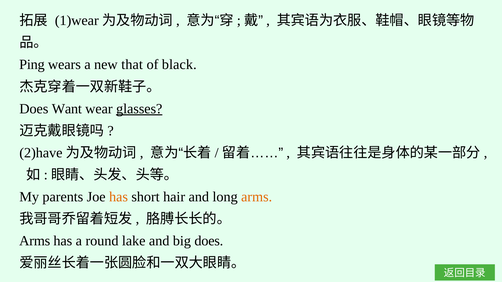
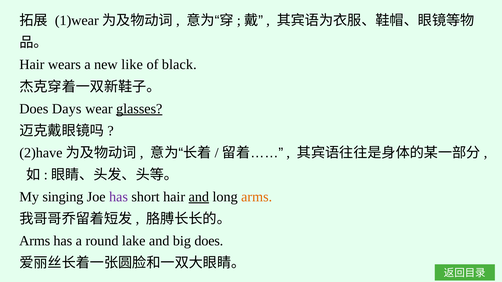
Ping at (32, 65): Ping -> Hair
that: that -> like
Want: Want -> Days
parents: parents -> singing
has at (118, 197) colour: orange -> purple
and at (199, 197) underline: none -> present
